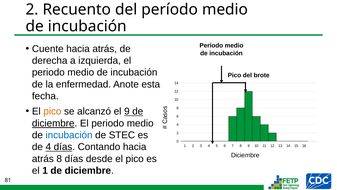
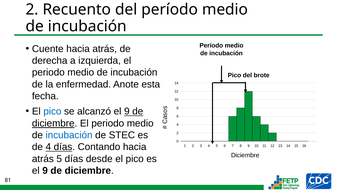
pico at (52, 111) colour: orange -> blue
atrás 8: 8 -> 5
1 at (45, 170): 1 -> 9
